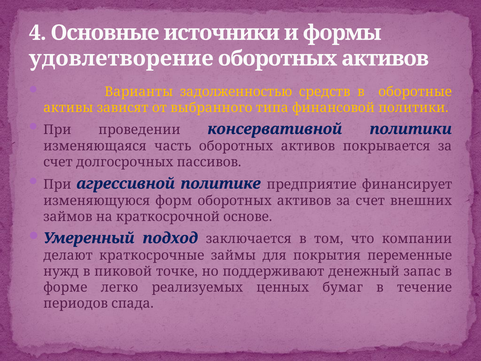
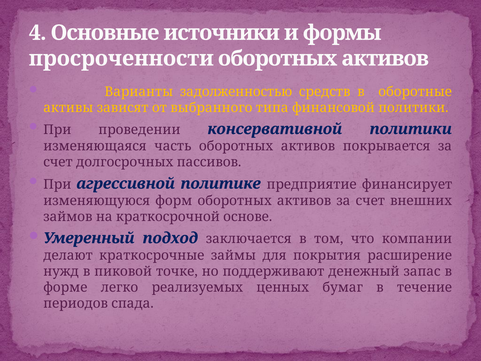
удовлетворение: удовлетворение -> просроченности
переменные: переменные -> расширение
